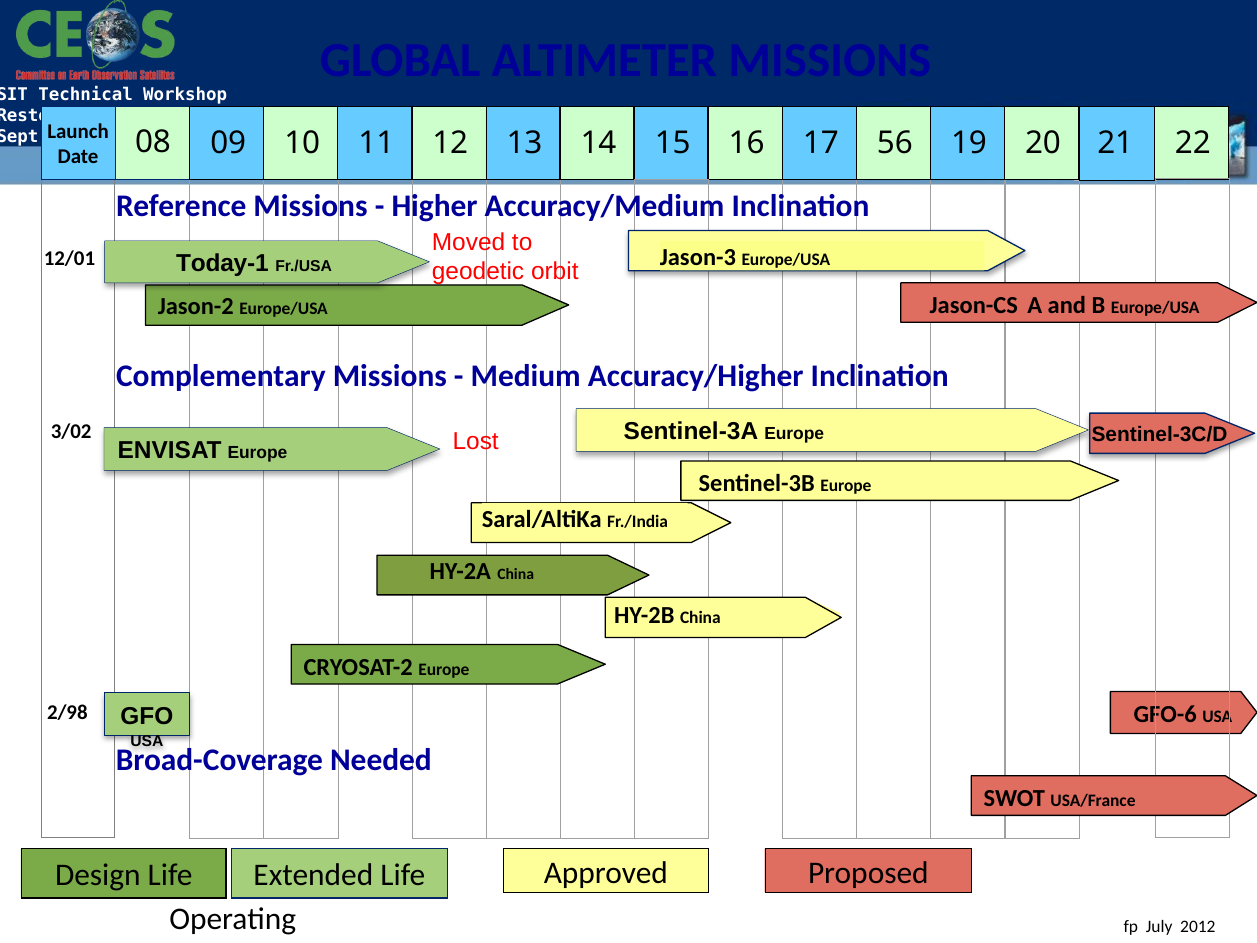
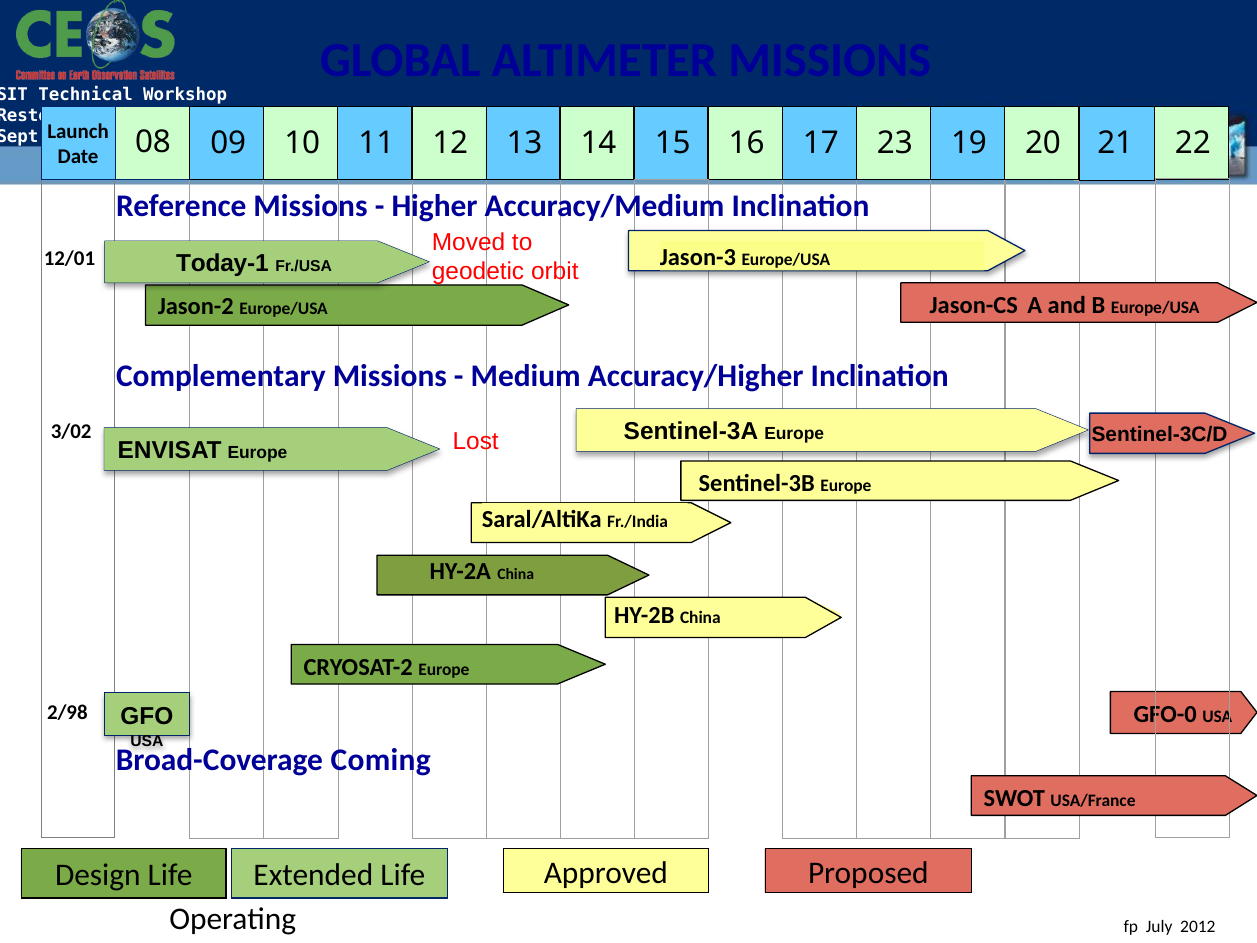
56: 56 -> 23
GFO-6: GFO-6 -> GFO-0
Needed: Needed -> Coming
